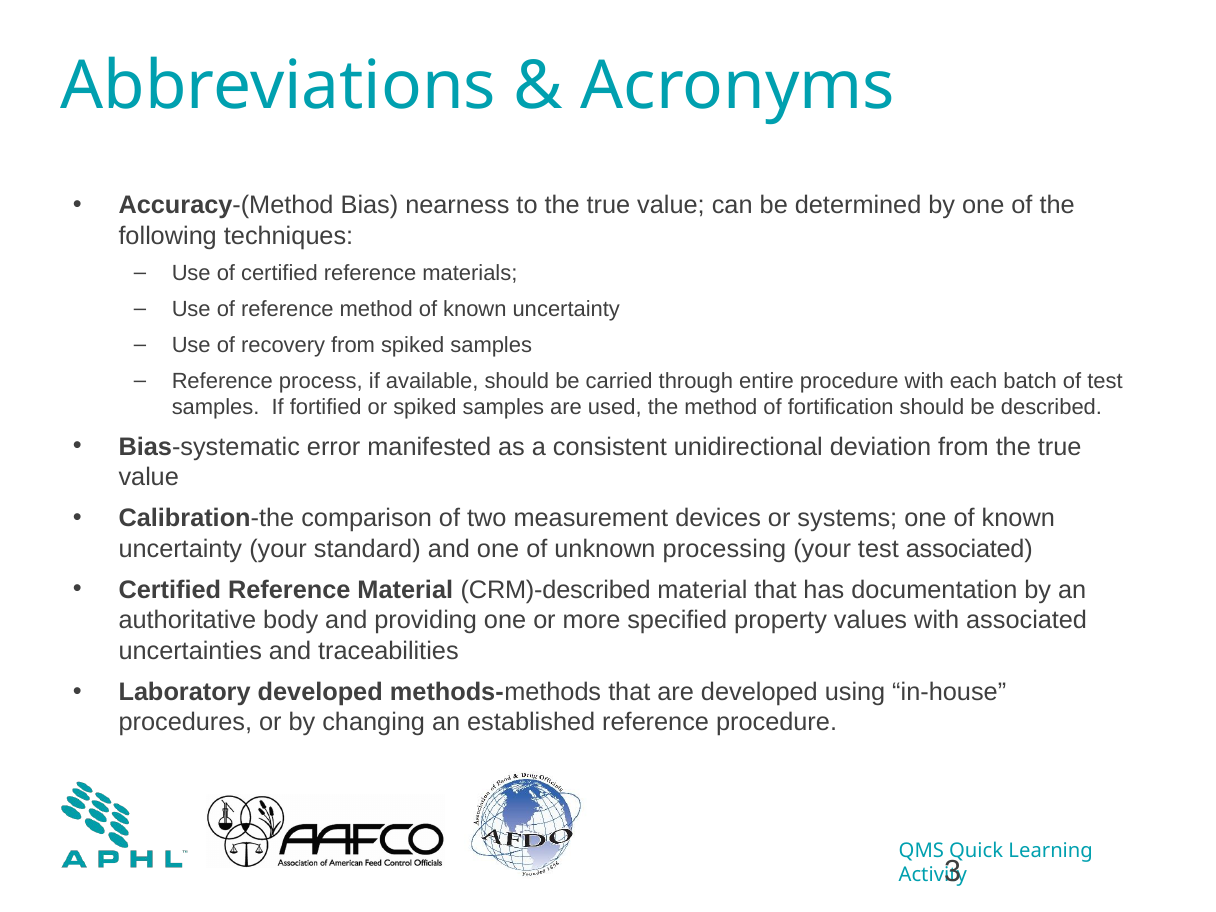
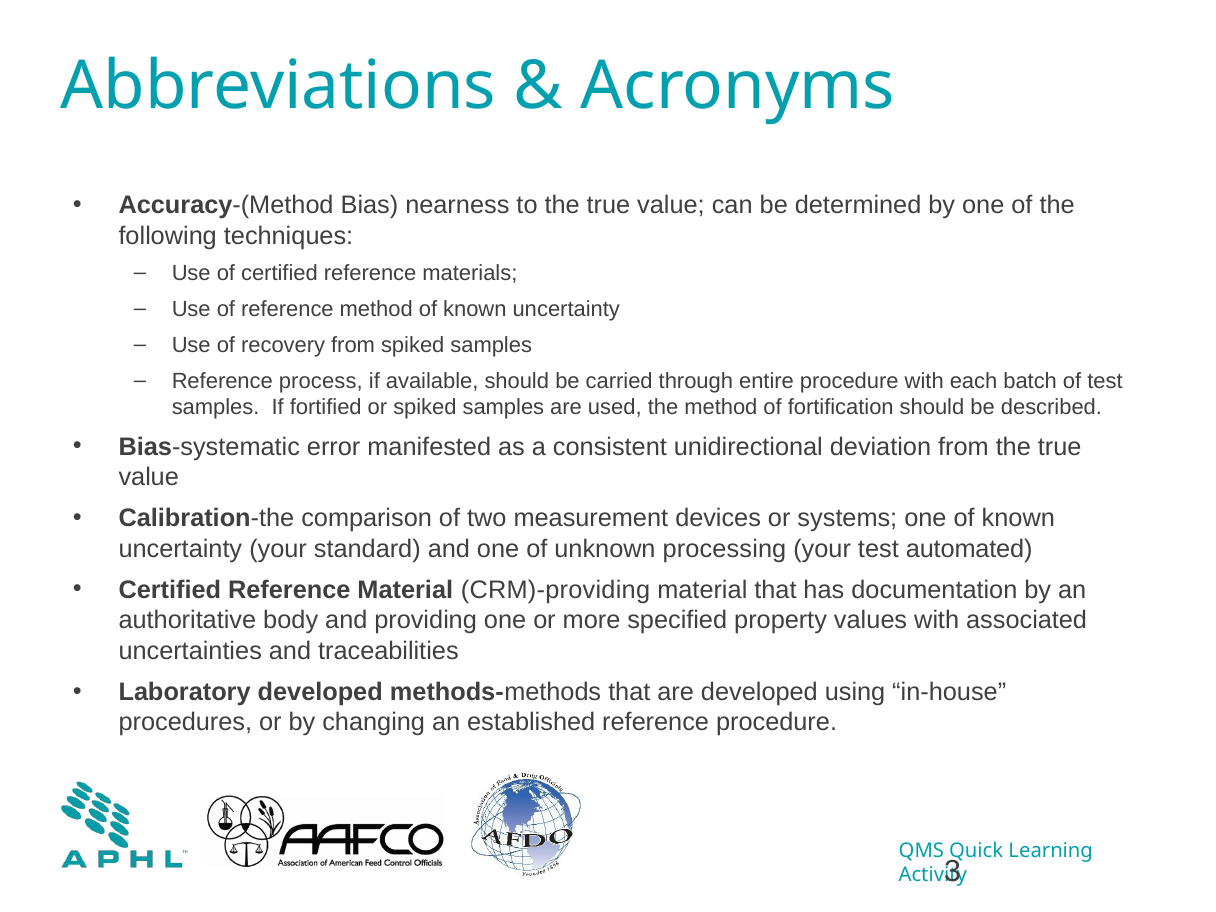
test associated: associated -> automated
CRM)-described: CRM)-described -> CRM)-providing
